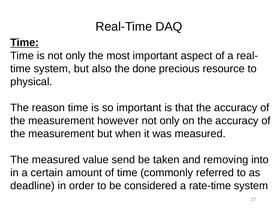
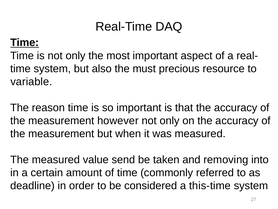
done: done -> must
physical: physical -> variable
rate-time: rate-time -> this-time
